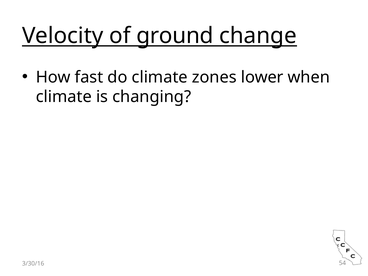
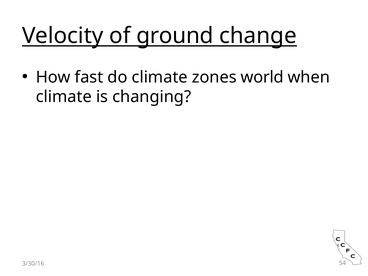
lower: lower -> world
